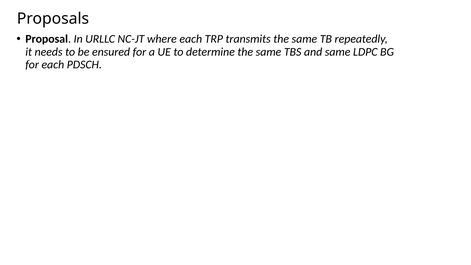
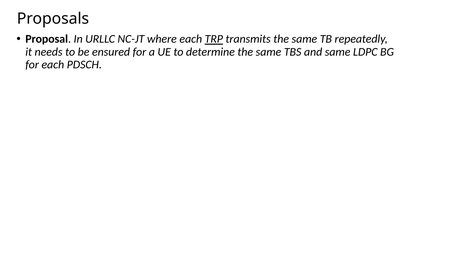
TRP underline: none -> present
